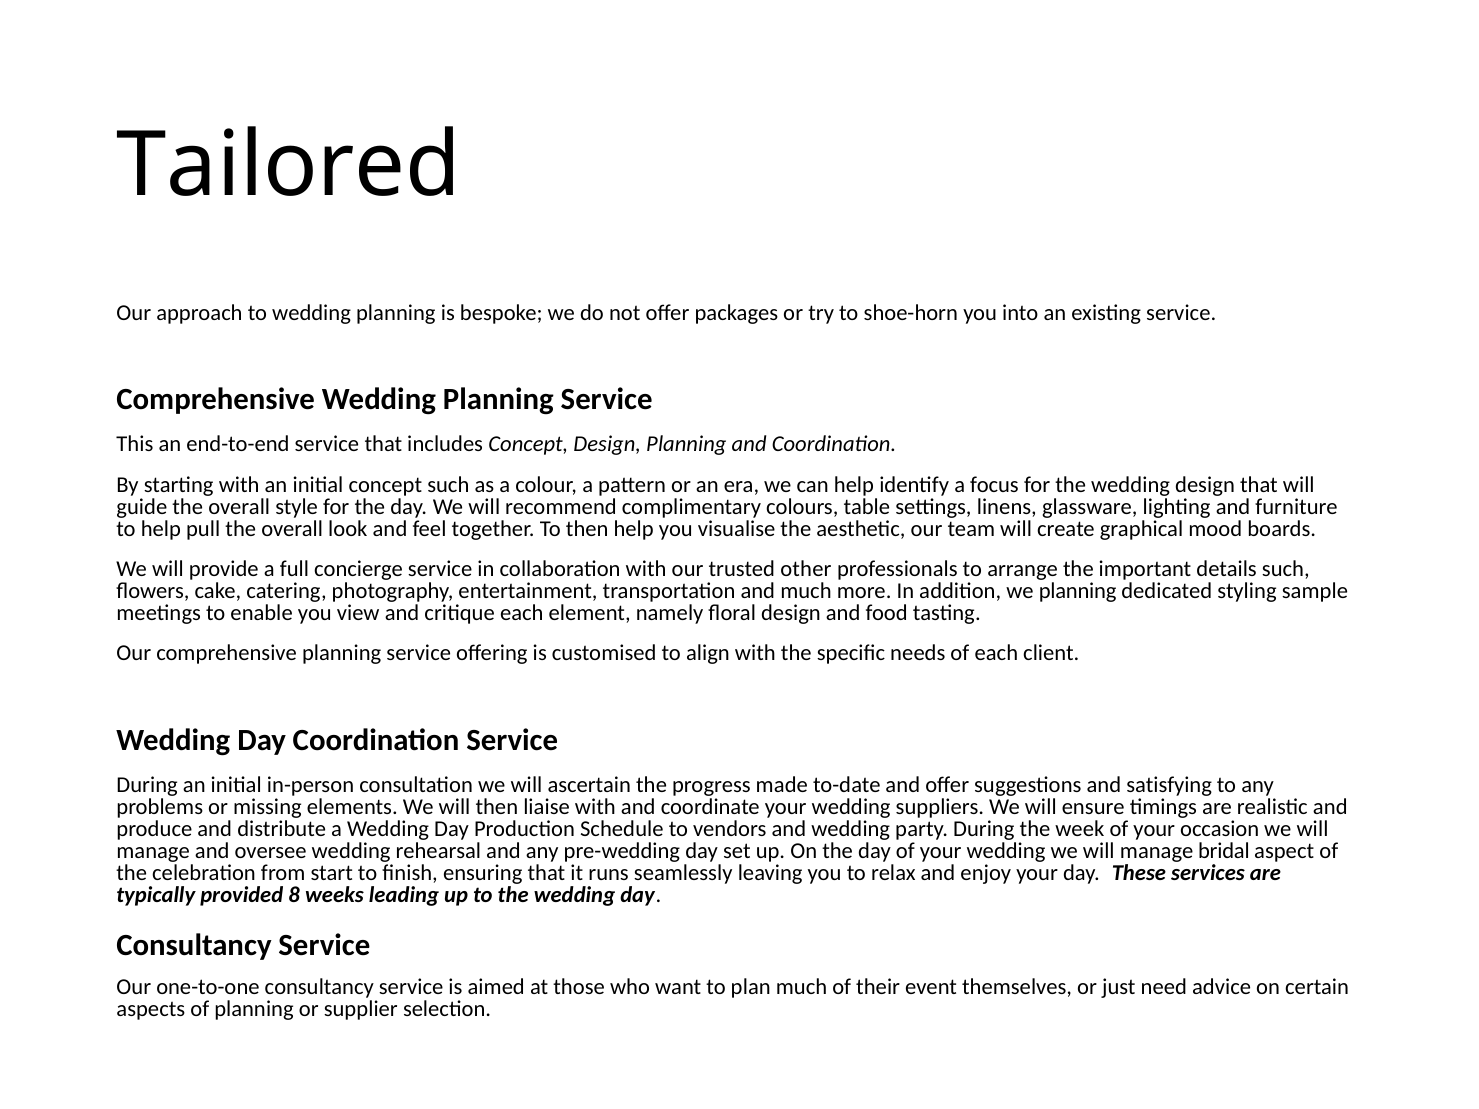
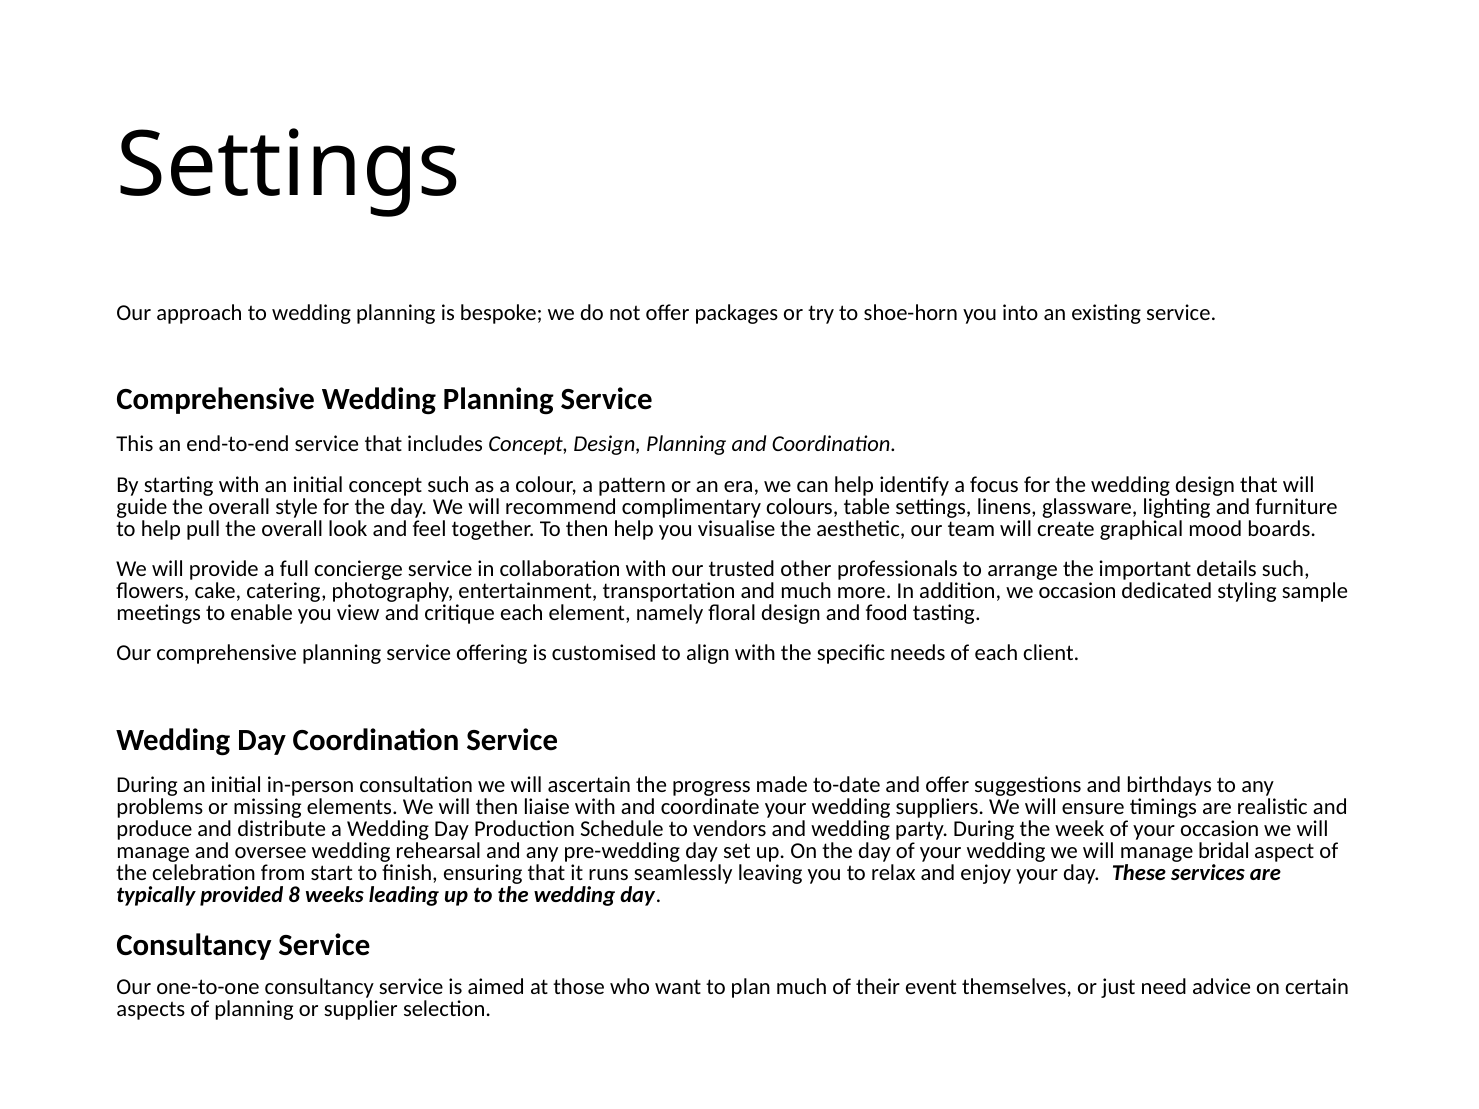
Tailored at (289, 166): Tailored -> Settings
we planning: planning -> occasion
satisfying: satisfying -> birthdays
